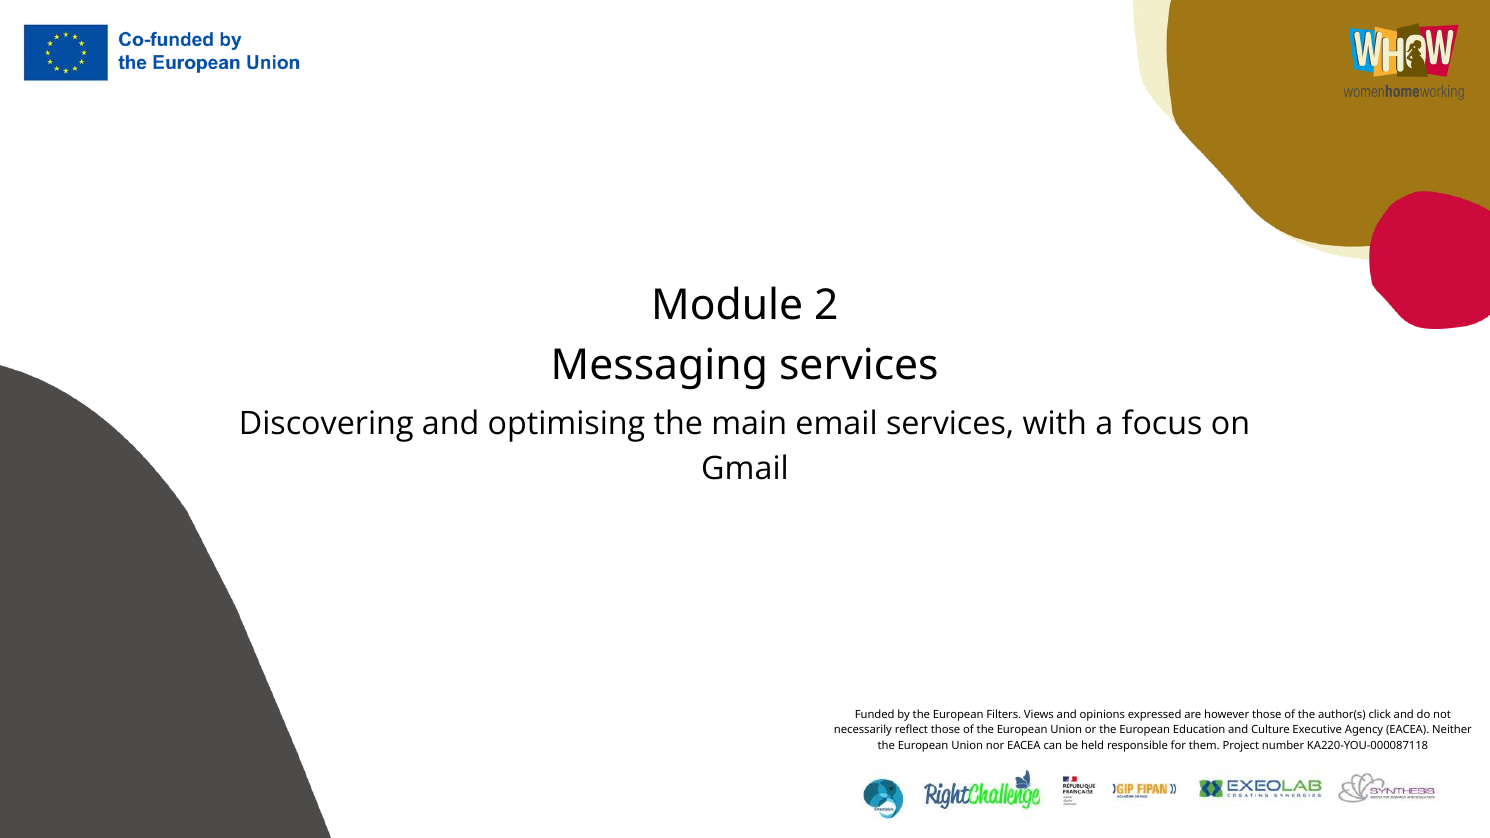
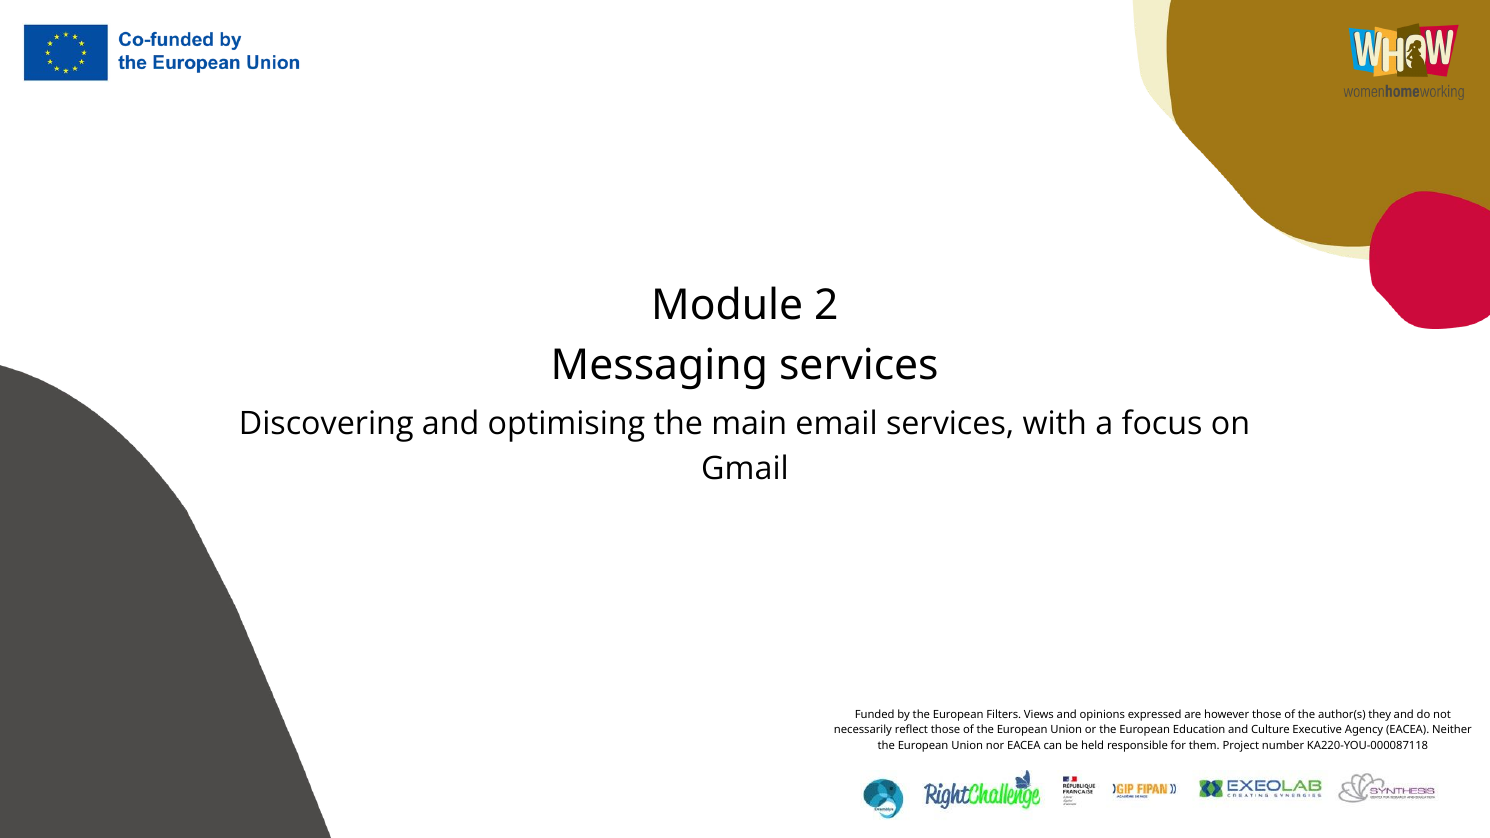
click: click -> they
